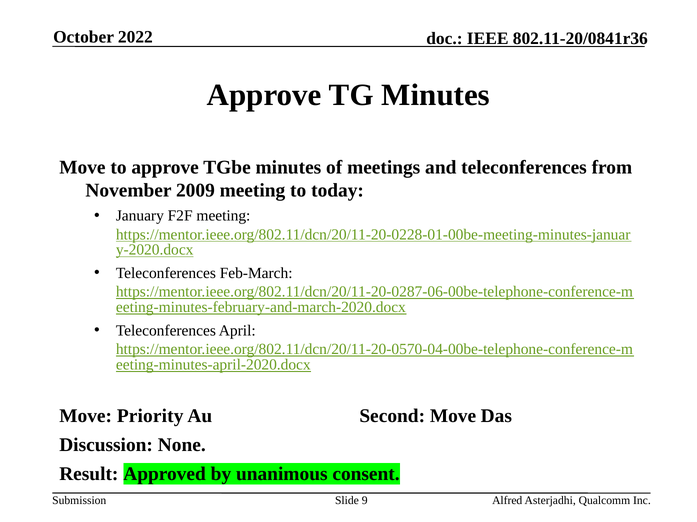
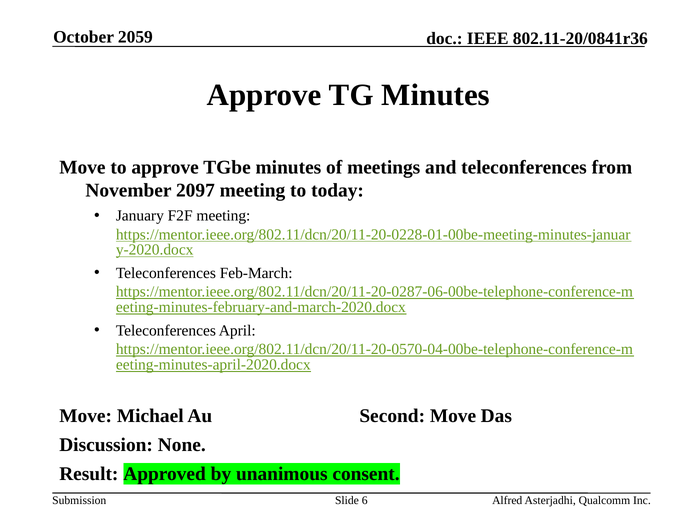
2022: 2022 -> 2059
2009: 2009 -> 2097
Priority: Priority -> Michael
9: 9 -> 6
